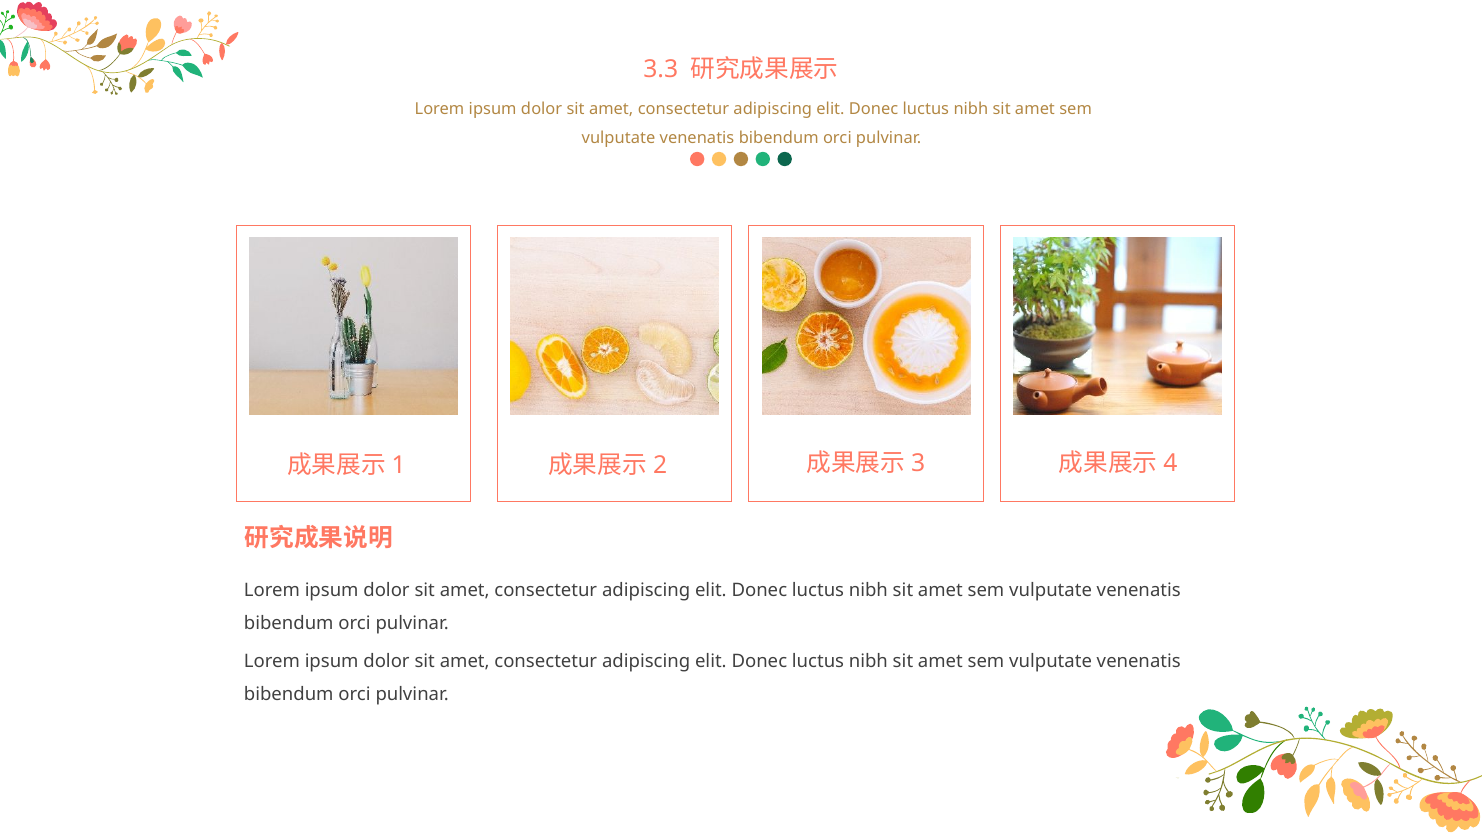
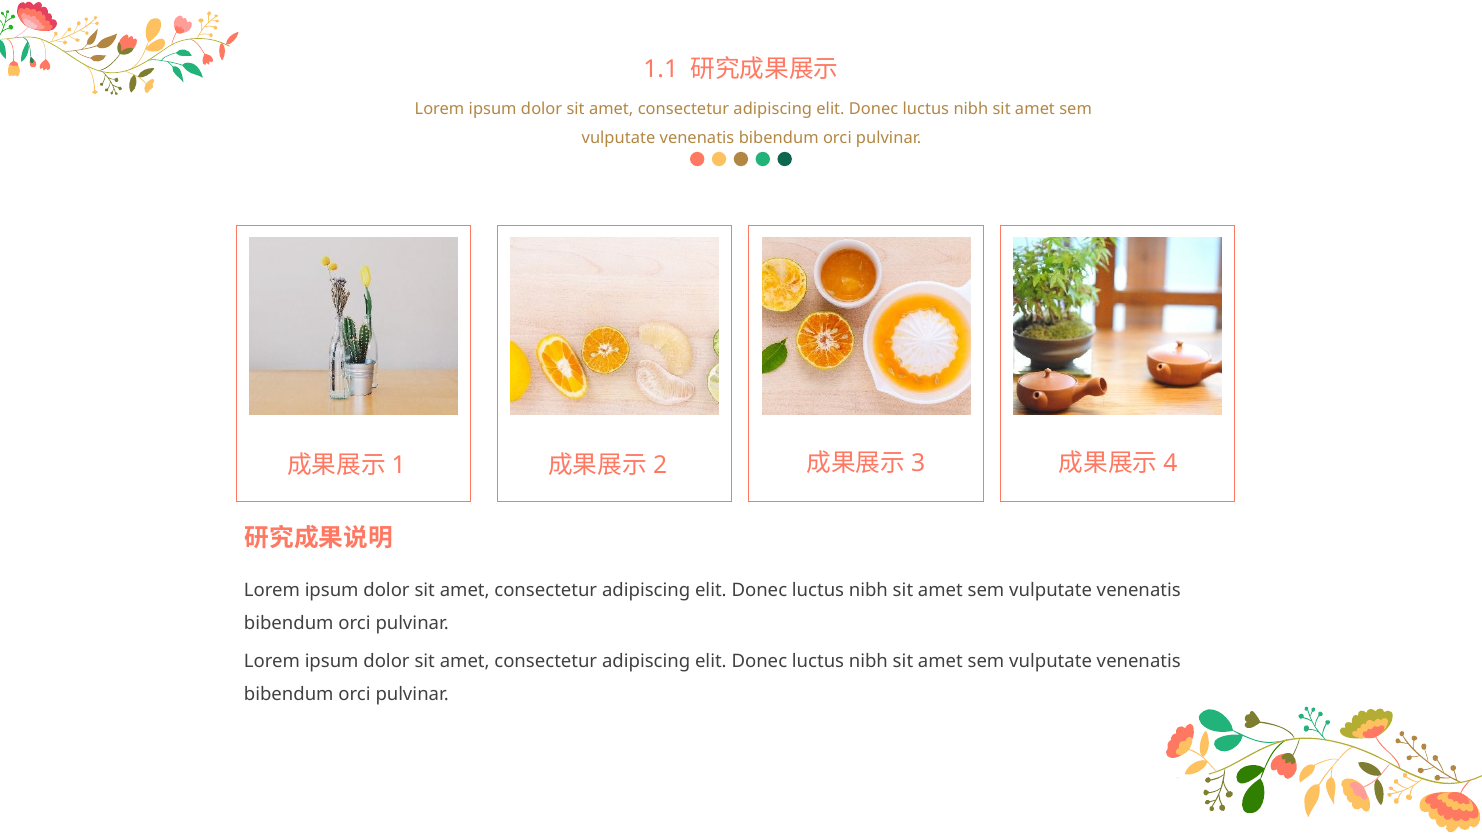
3.3: 3.3 -> 1.1
